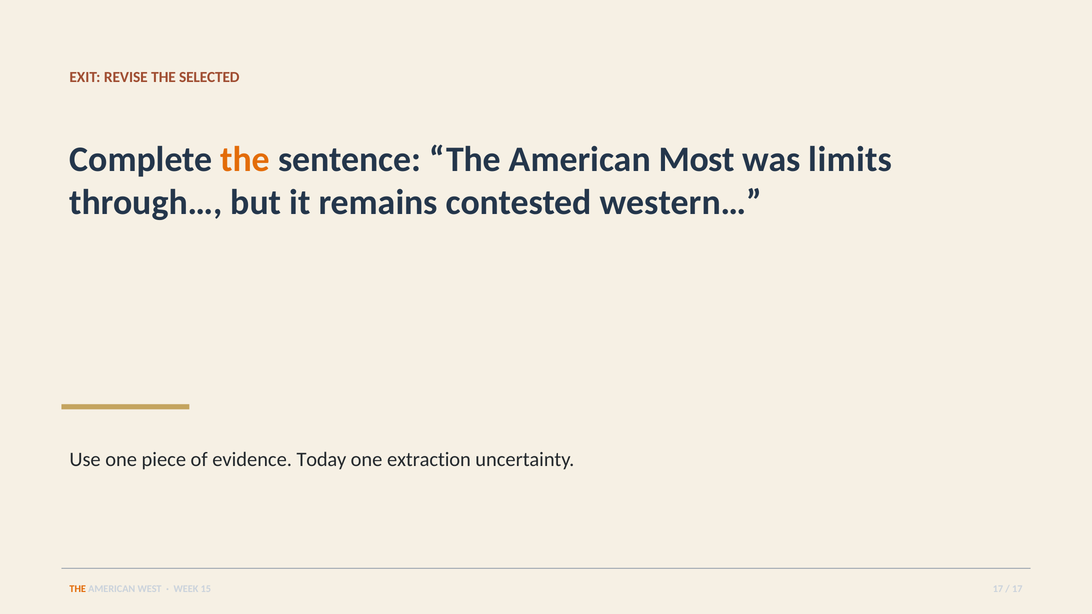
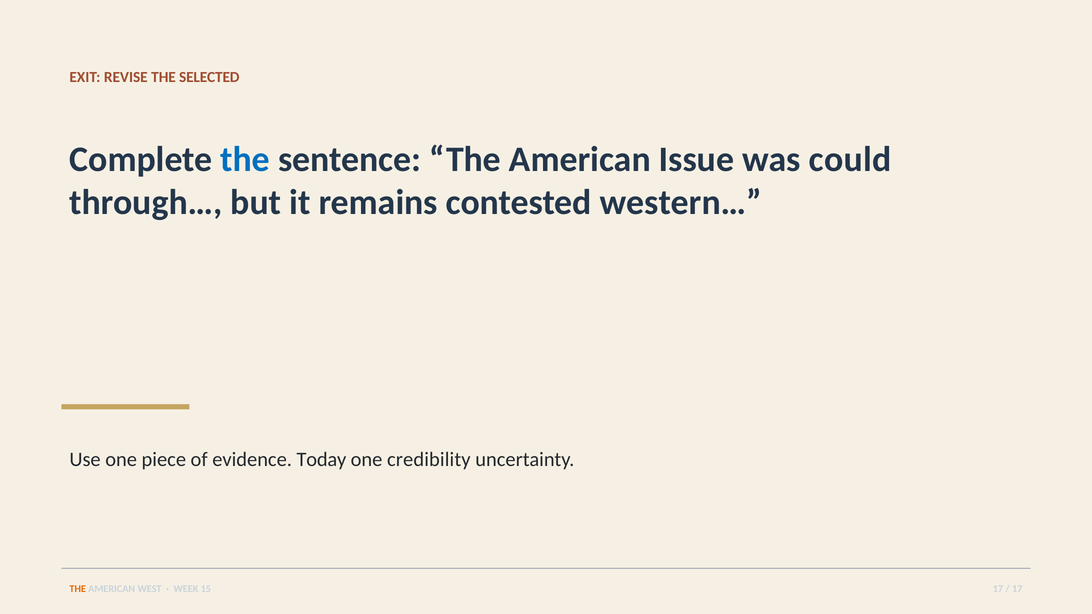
the at (245, 159) colour: orange -> blue
Most: Most -> Issue
limits: limits -> could
extraction: extraction -> credibility
